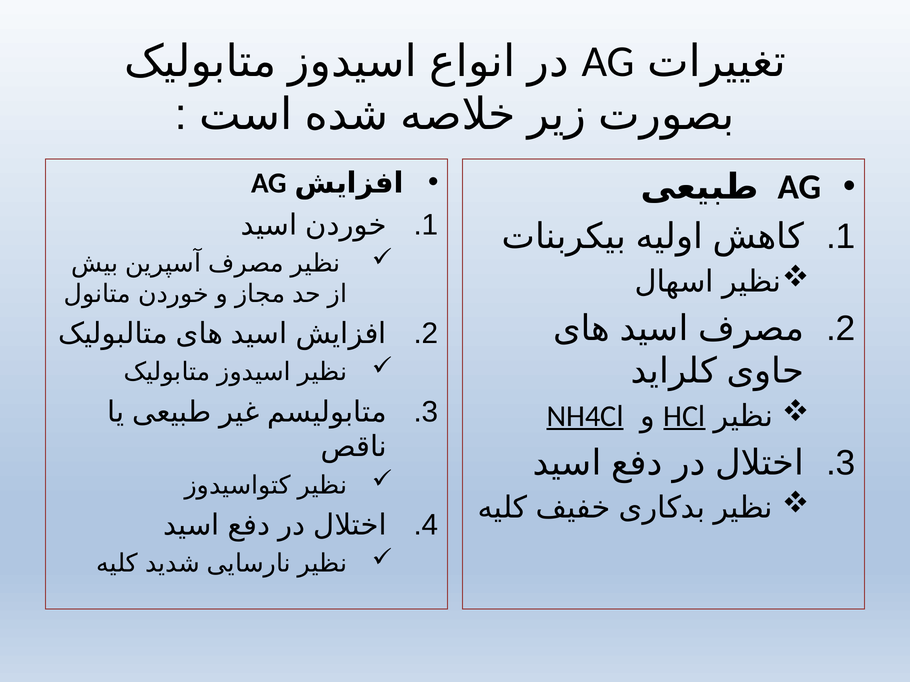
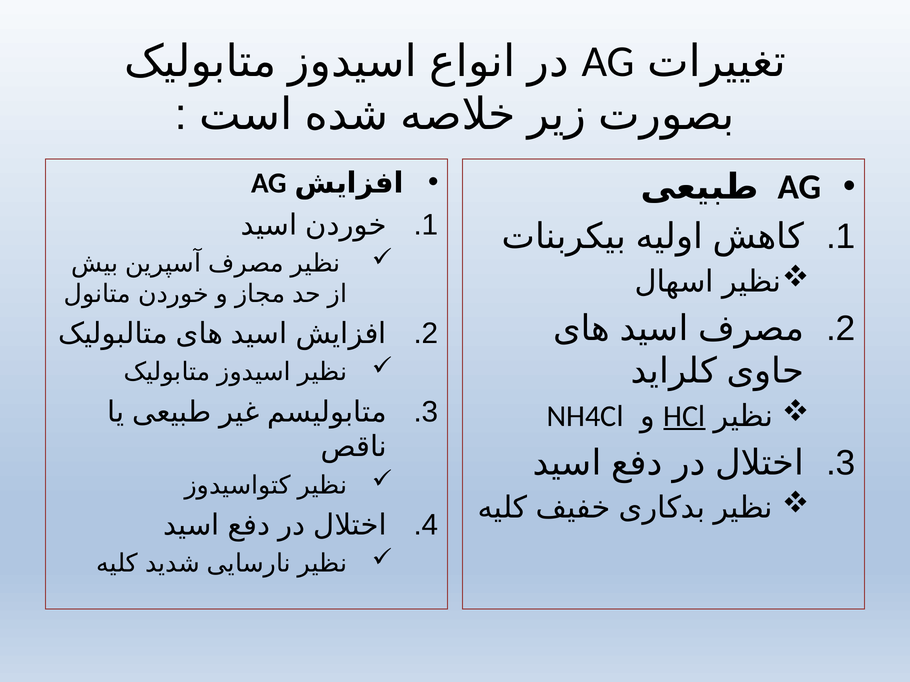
NH4Cl underline: present -> none
